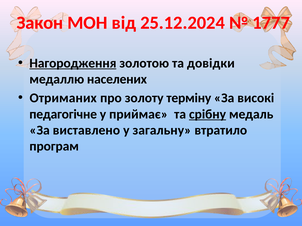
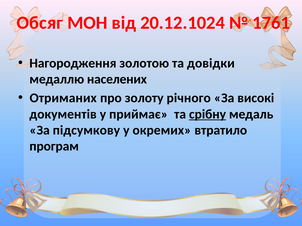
Закон: Закон -> Обсяг
25.12.2024: 25.12.2024 -> 20.12.1024
1777: 1777 -> 1761
Нагородження underline: present -> none
терміну: терміну -> річного
педагогічне: педагогічне -> документів
виставлено: виставлено -> підсумкову
загальну: загальну -> окремих
